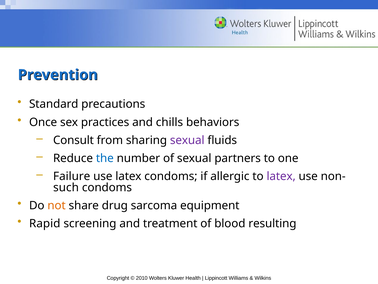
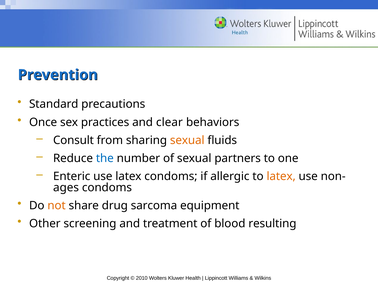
chills: chills -> clear
sexual at (187, 140) colour: purple -> orange
Failure: Failure -> Enteric
latex at (281, 176) colour: purple -> orange
such: such -> ages
Rapid: Rapid -> Other
